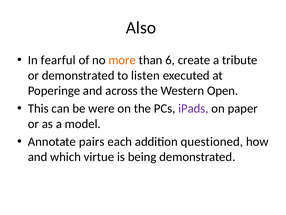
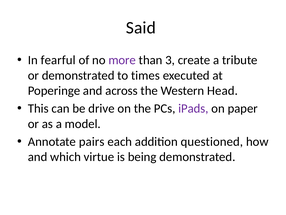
Also: Also -> Said
more colour: orange -> purple
6: 6 -> 3
listen: listen -> times
Open: Open -> Head
were: were -> drive
